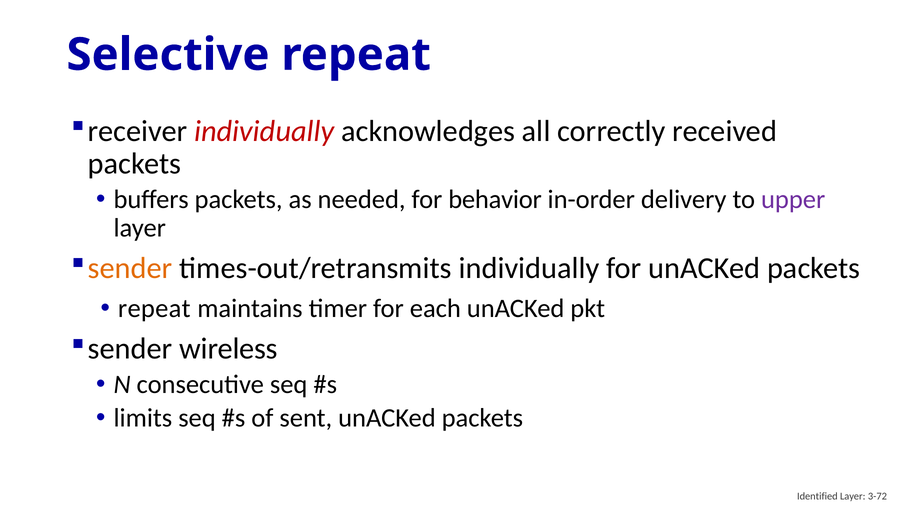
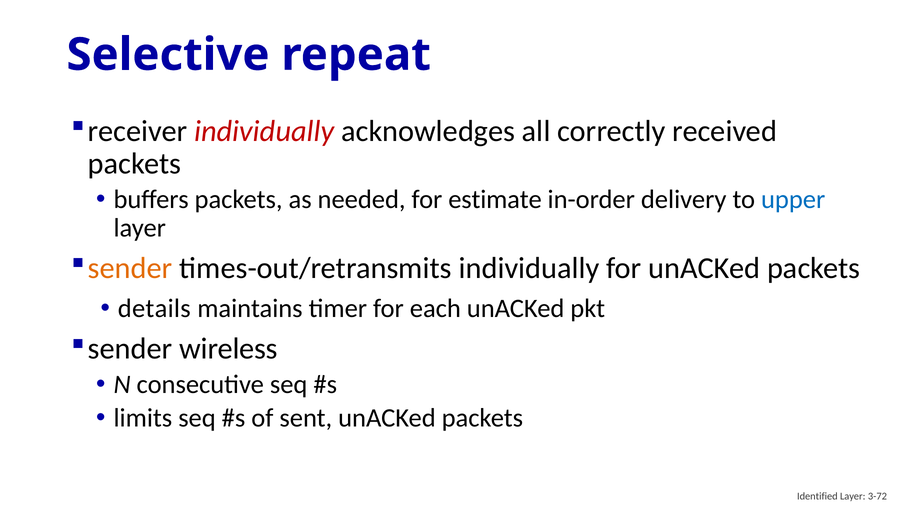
behavior: behavior -> estimate
upper colour: purple -> blue
repeat at (154, 308): repeat -> details
